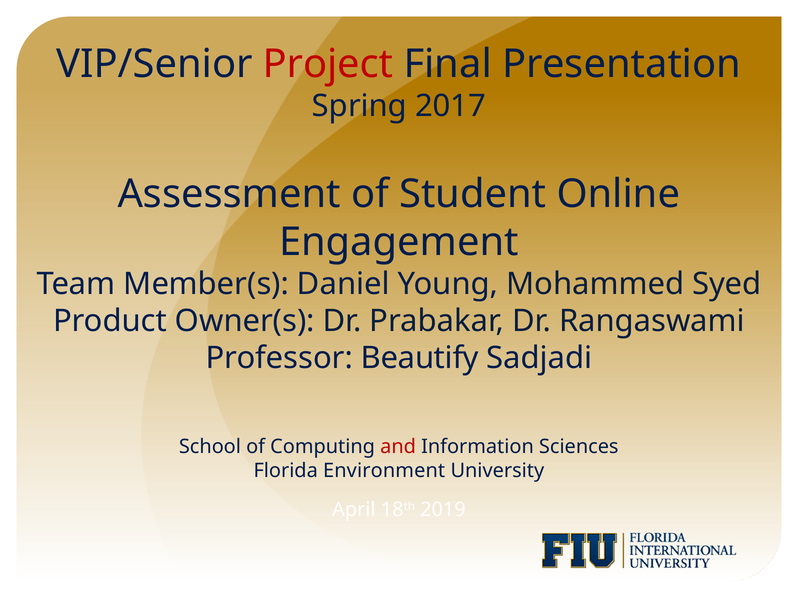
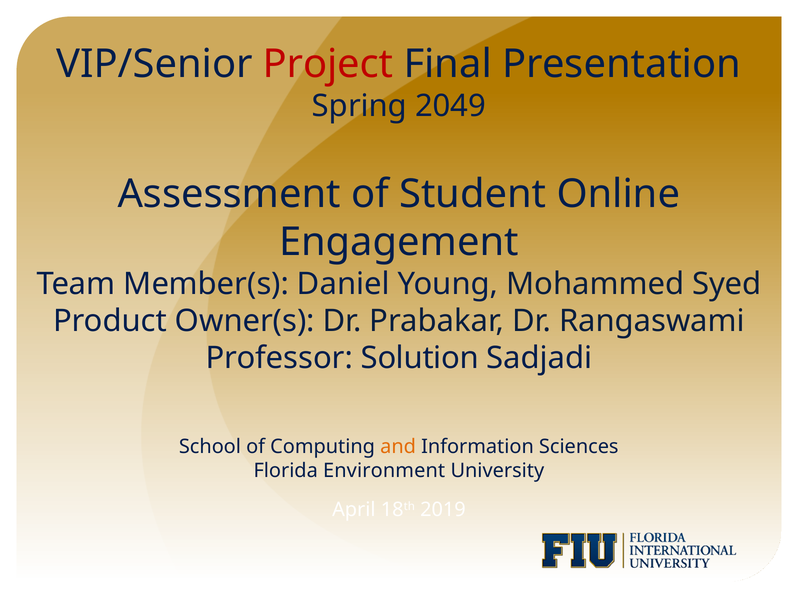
2017: 2017 -> 2049
Beautify: Beautify -> Solution
and colour: red -> orange
